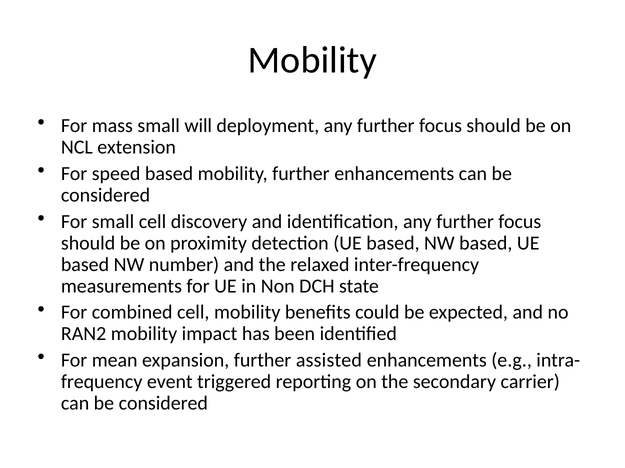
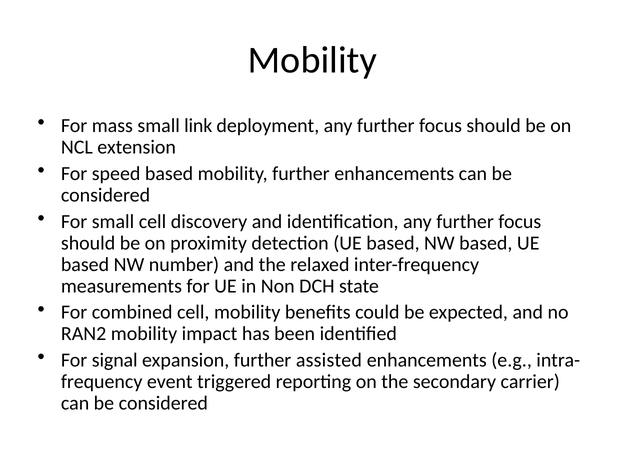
will: will -> link
mean: mean -> signal
